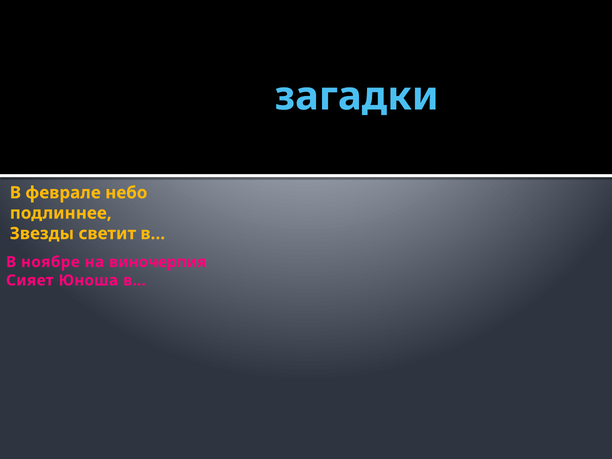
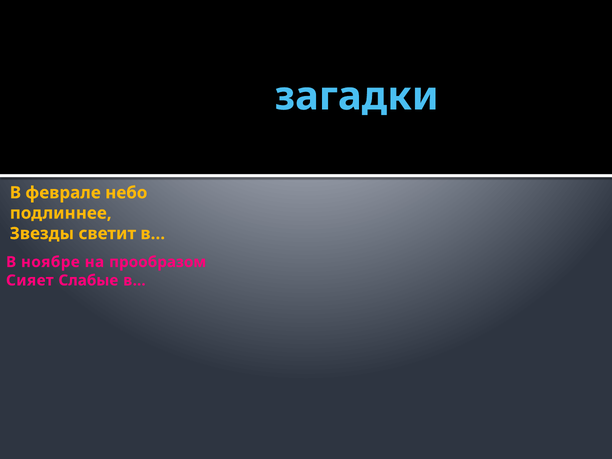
виночерпия: виночерпия -> прообразом
Юноша: Юноша -> Слабые
